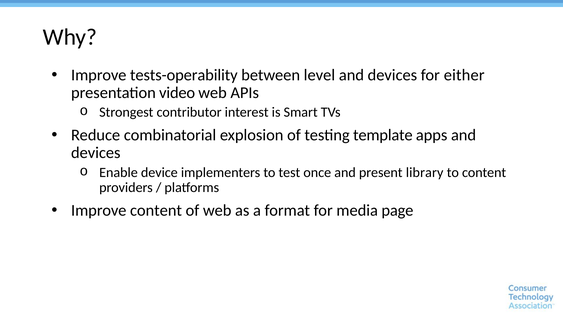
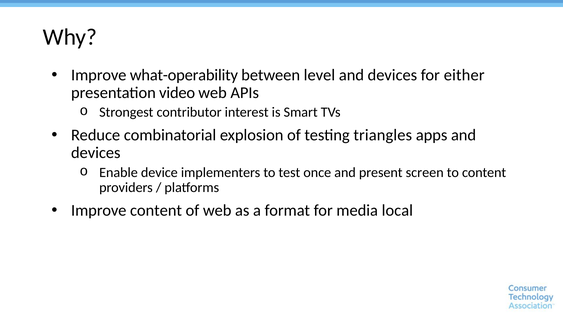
tests-operability: tests-operability -> what-operability
template: template -> triangles
library: library -> screen
page: page -> local
